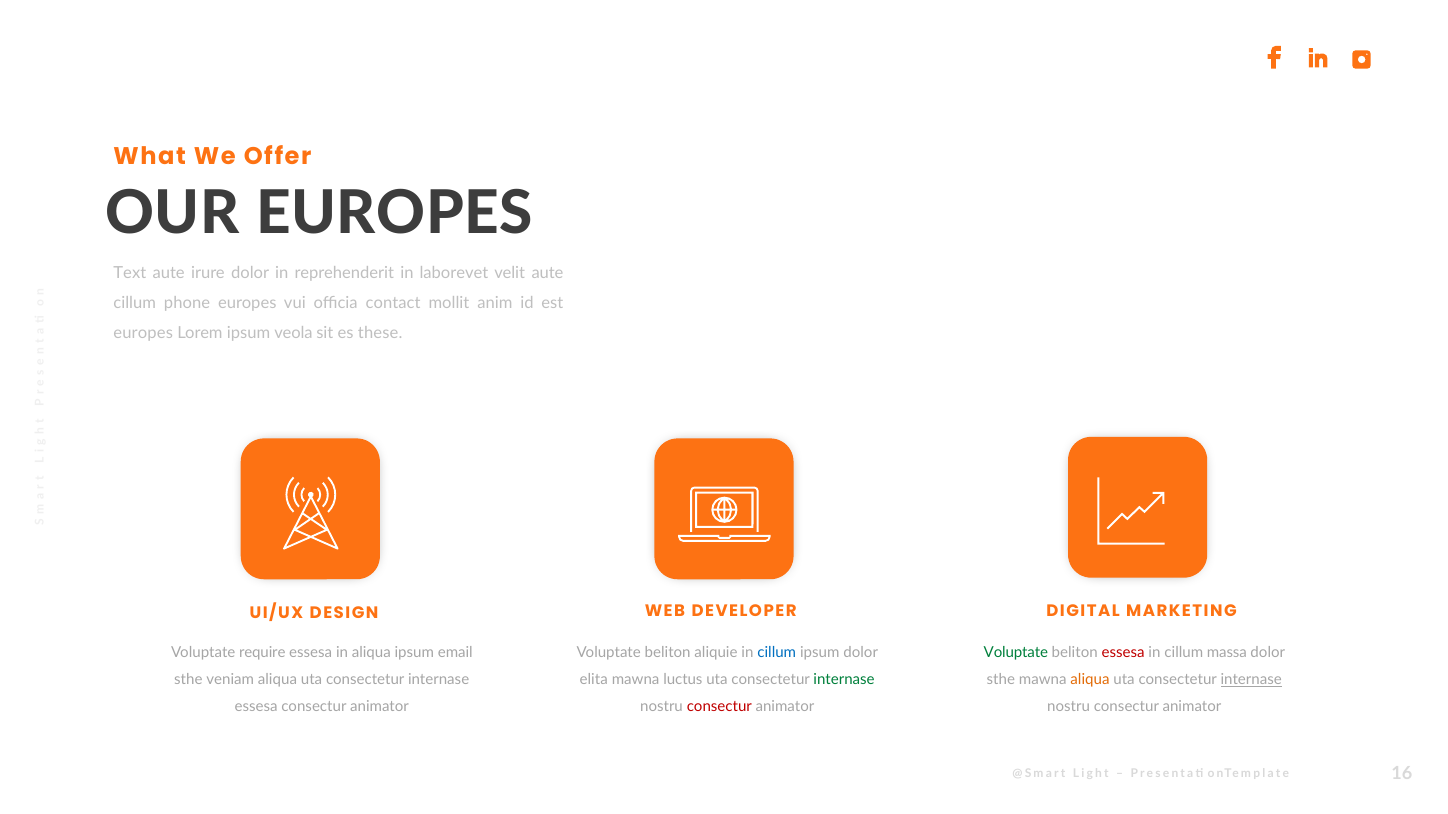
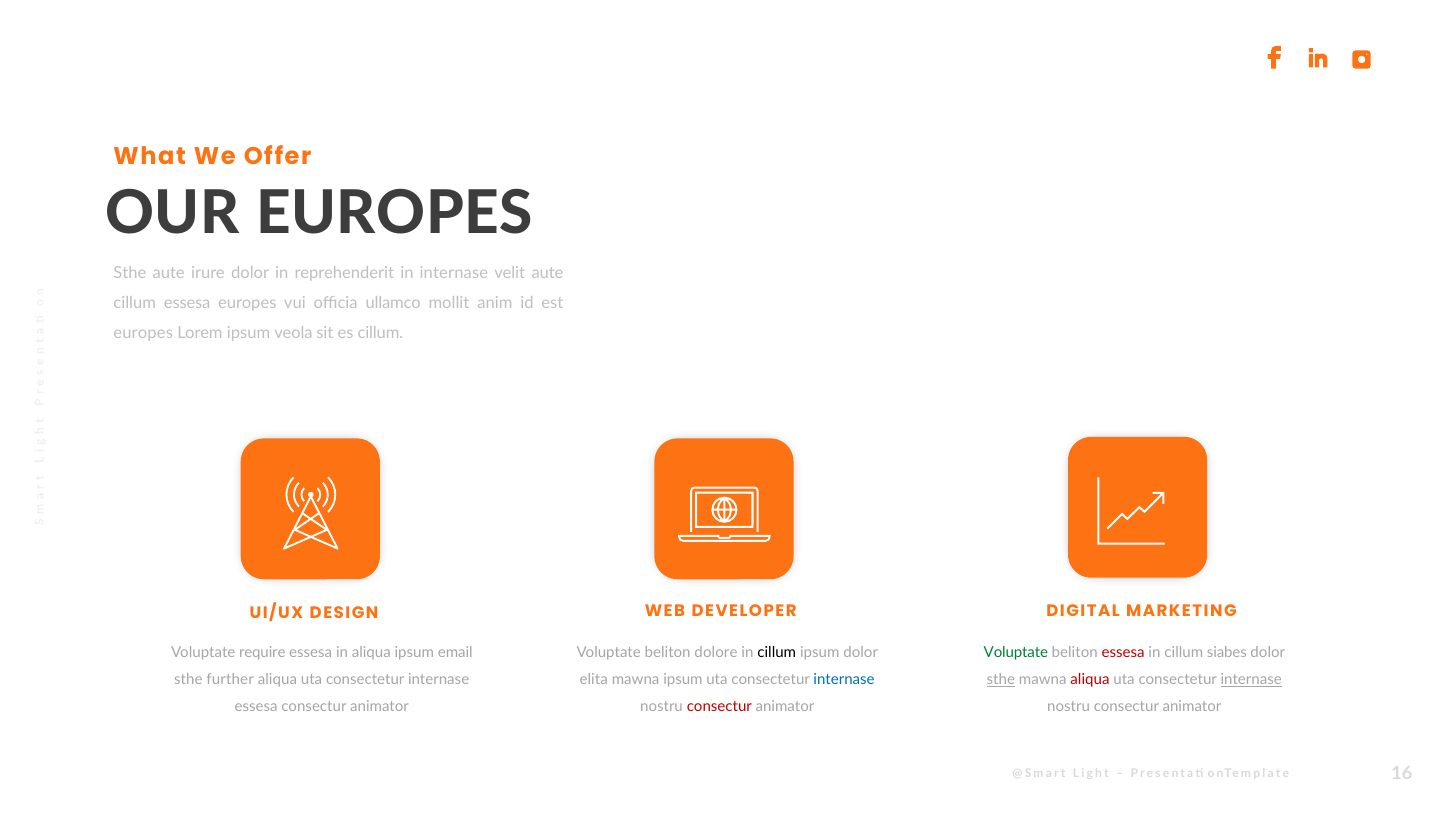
Text at (130, 273): Text -> Sthe
in laborevet: laborevet -> internase
cillum phone: phone -> essesa
contact: contact -> ullamco
es these: these -> cillum
aliquie: aliquie -> dolore
cillum at (777, 653) colour: blue -> black
massa: massa -> siabes
veniam: veniam -> further
mawna luctus: luctus -> ipsum
internase at (844, 680) colour: green -> blue
sthe at (1001, 680) underline: none -> present
aliqua at (1090, 680) colour: orange -> red
